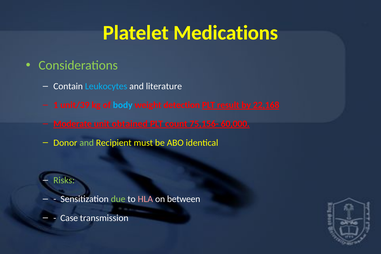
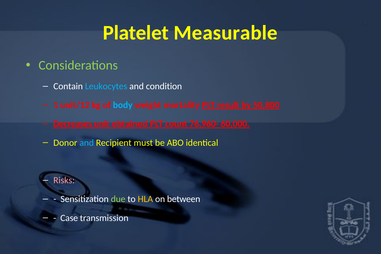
Medications: Medications -> Measurable
literature: literature -> condition
unit/39: unit/39 -> unit/12
detection: detection -> mortality
22,168: 22,168 -> 50,800
Moderate: Moderate -> Decreases
75,156-: 75,156- -> 76,960-
and at (87, 143) colour: light green -> light blue
Risks colour: light green -> pink
HLA colour: pink -> yellow
